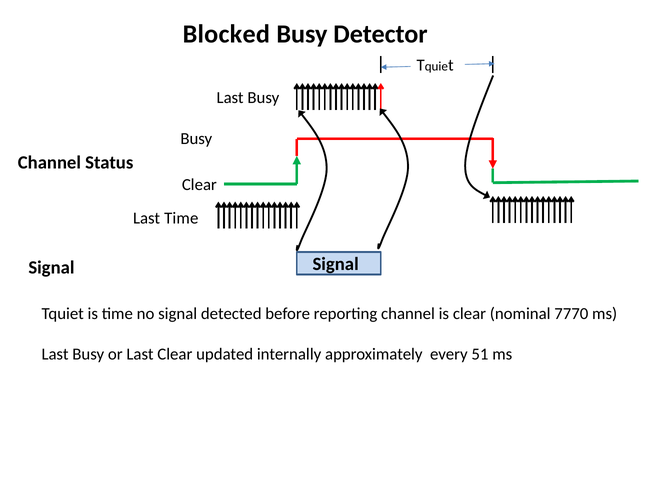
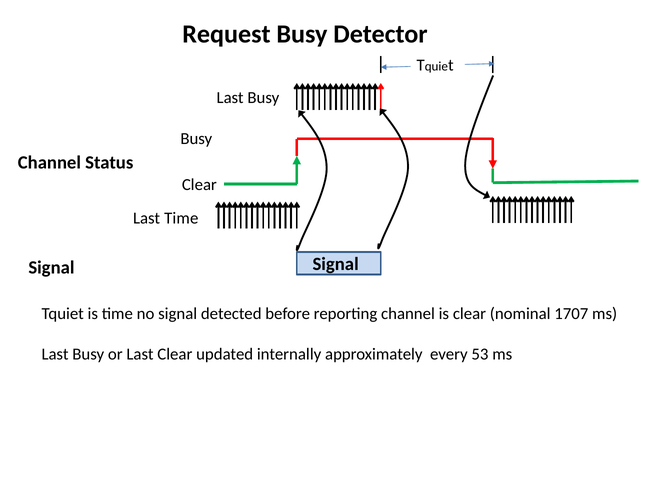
Blocked: Blocked -> Request
7770: 7770 -> 1707
51: 51 -> 53
